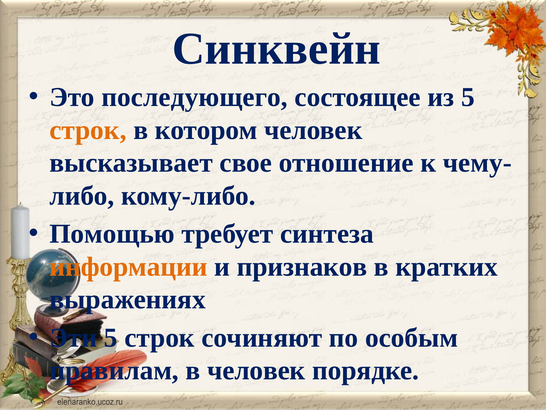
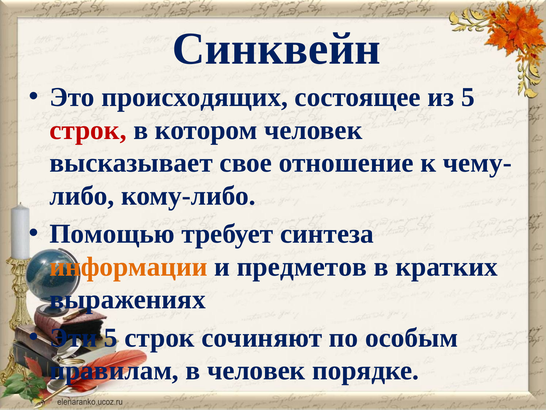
последующего: последующего -> происходящих
строк at (88, 130) colour: orange -> red
признаков: признаков -> предметов
